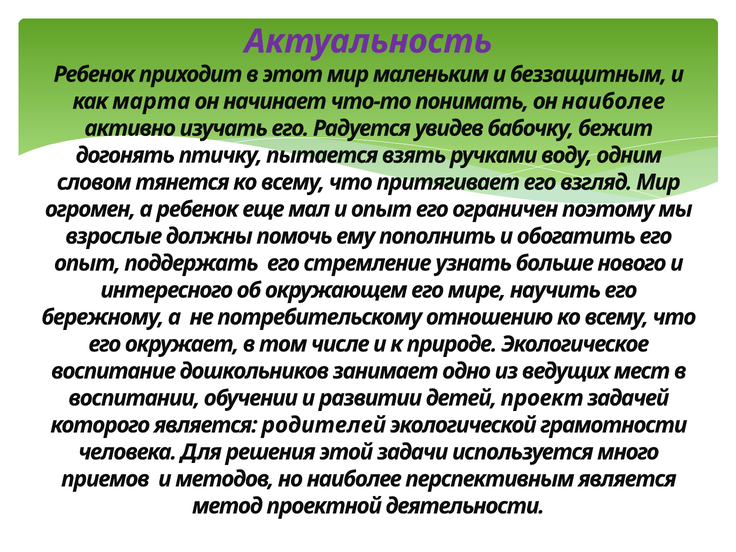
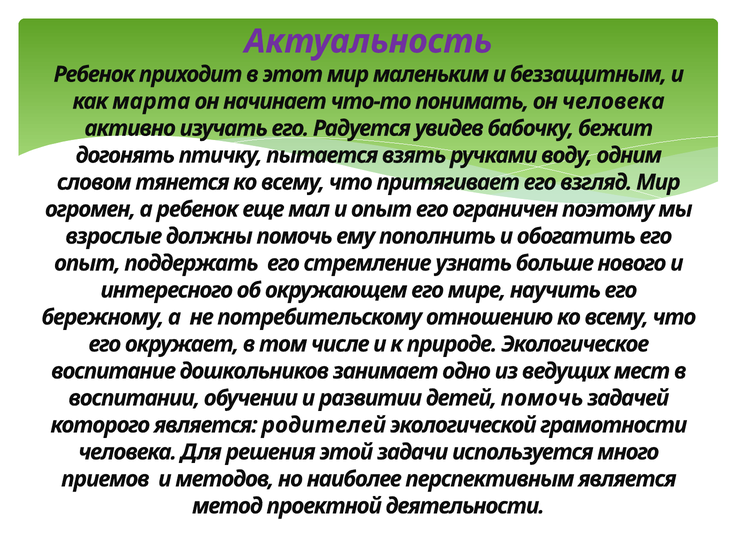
он наиболее: наиболее -> человека
детей проект: проект -> помочь
